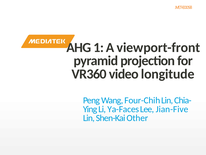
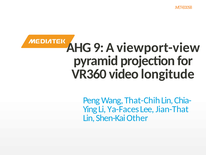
1: 1 -> 9
viewport-front: viewport-front -> viewport-view
Four-Chih: Four-Chih -> That-Chih
Jian-Five: Jian-Five -> Jian-That
